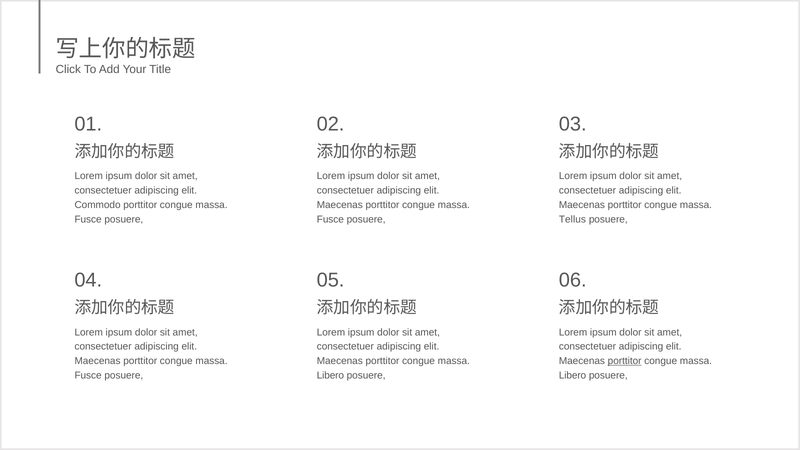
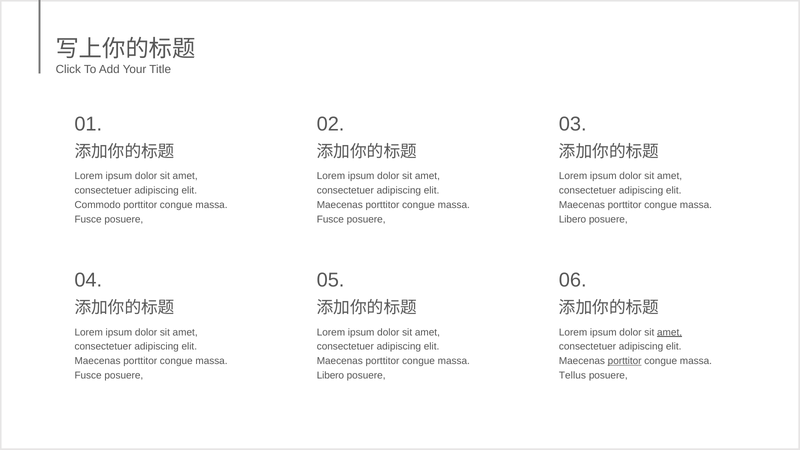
Tellus at (572, 219): Tellus -> Libero
amet at (670, 332) underline: none -> present
Libero at (573, 375): Libero -> Tellus
